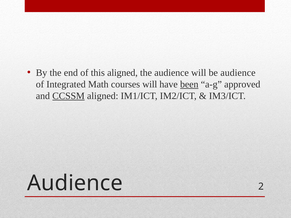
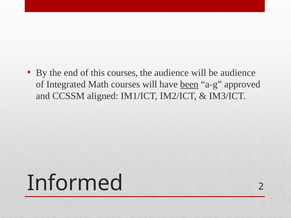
this aligned: aligned -> courses
CCSSM underline: present -> none
Audience at (75, 183): Audience -> Informed
